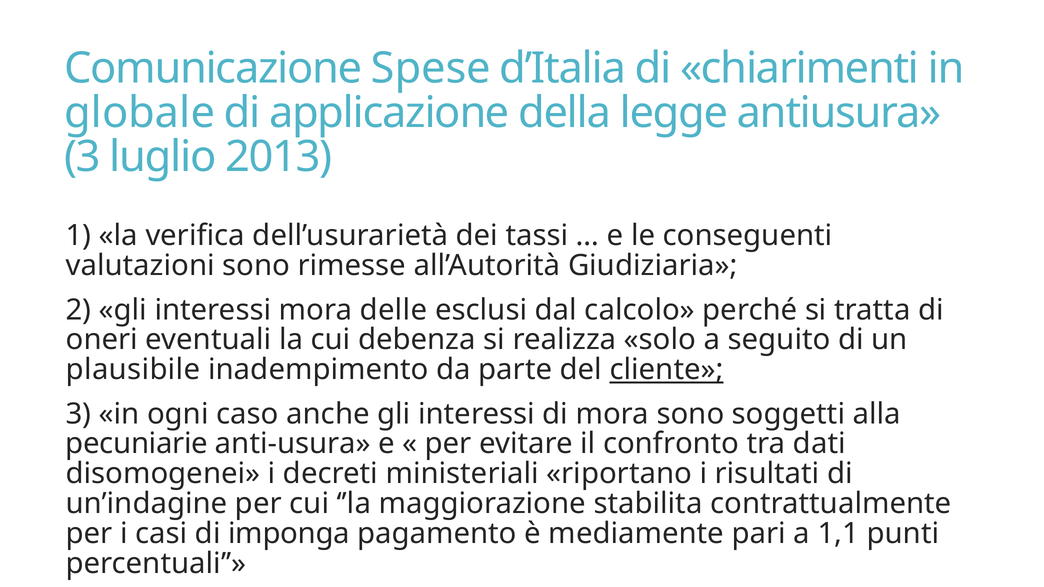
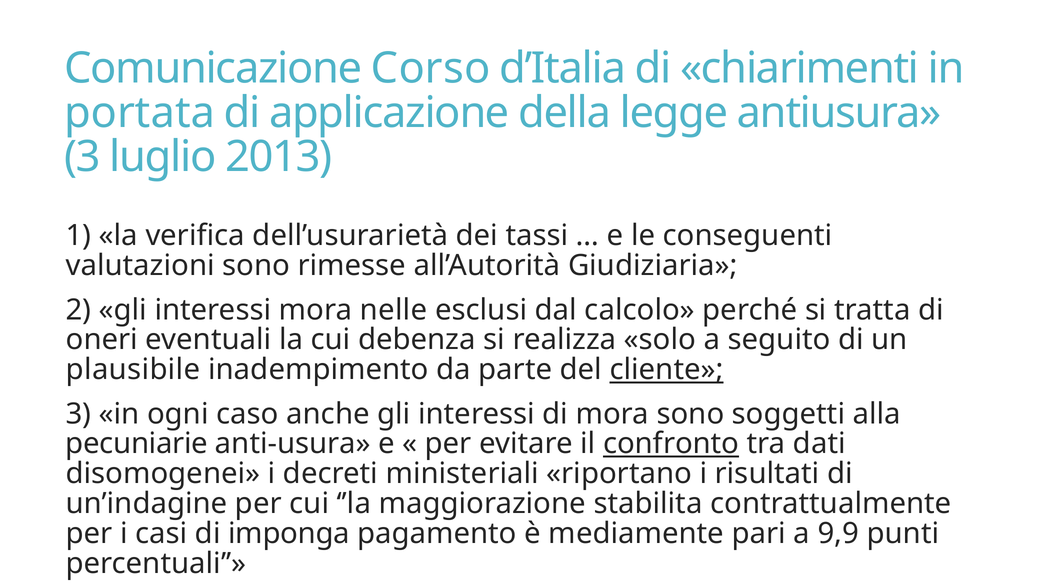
Spese: Spese -> Corso
globale: globale -> portata
delle: delle -> nelle
confronto underline: none -> present
1,1: 1,1 -> 9,9
